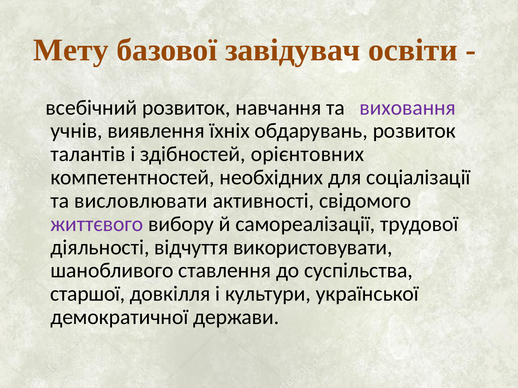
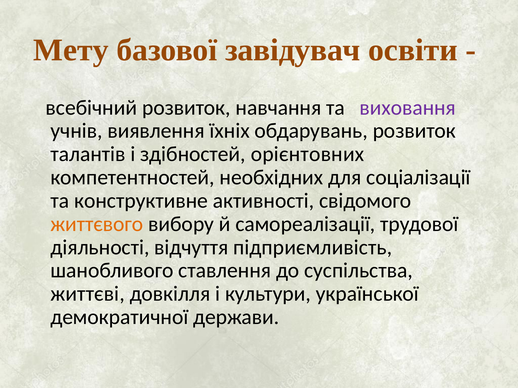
висловлювати: висловлювати -> конструктивне
життєвого colour: purple -> orange
використовувати: використовувати -> підприємливість
старшої: старшої -> життєві
